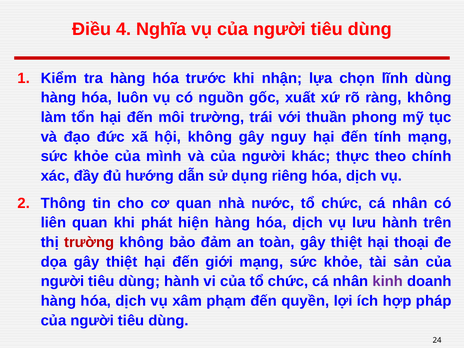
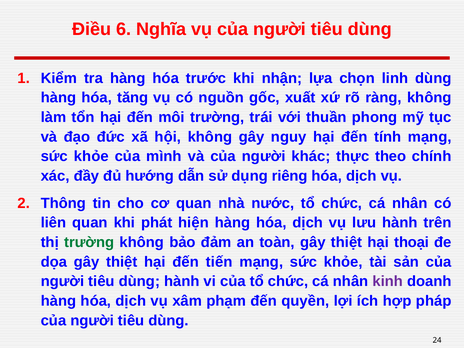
4: 4 -> 6
lĩnh: lĩnh -> linh
luôn: luôn -> tăng
trường at (89, 242) colour: red -> green
giới: giới -> tiến
